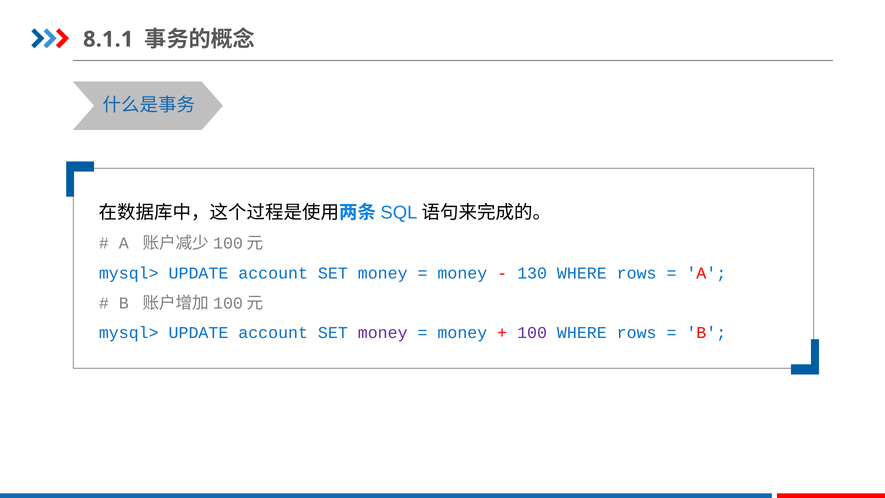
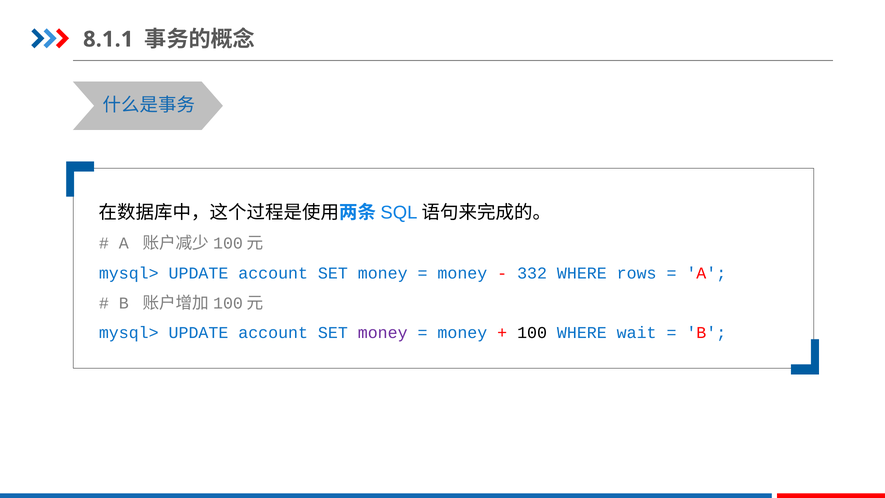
130: 130 -> 332
100 colour: purple -> black
rows at (637, 333): rows -> wait
